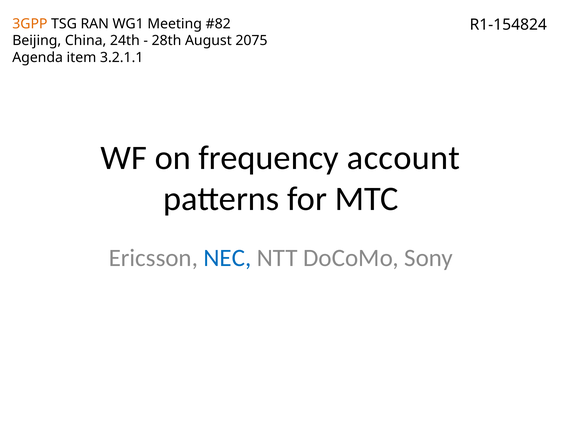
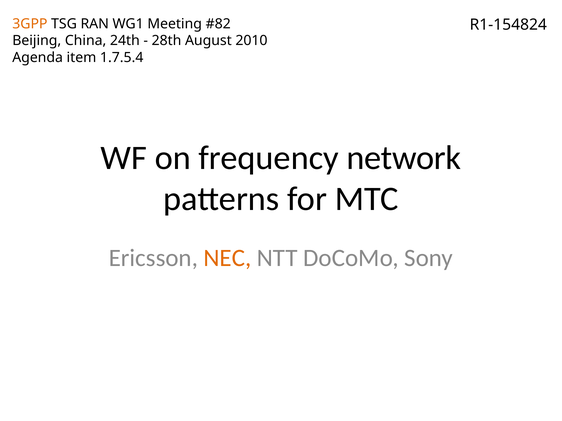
2075: 2075 -> 2010
3.2.1.1: 3.2.1.1 -> 1.7.5.4
account: account -> network
NEC colour: blue -> orange
